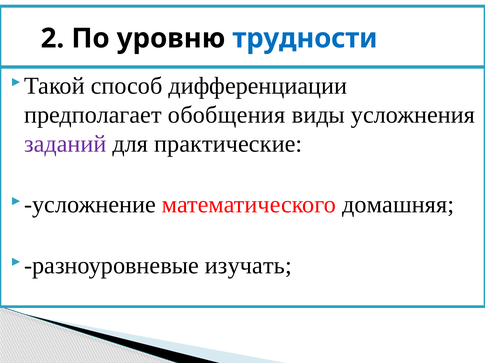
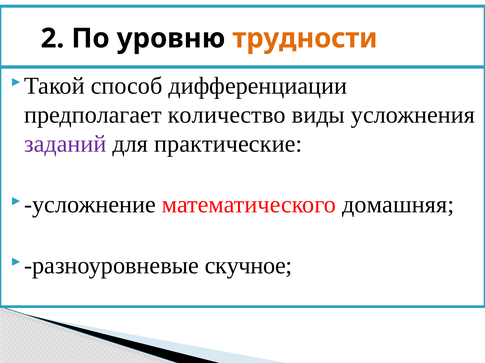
трудности colour: blue -> orange
обобщения: обобщения -> количество
изучать: изучать -> скучное
